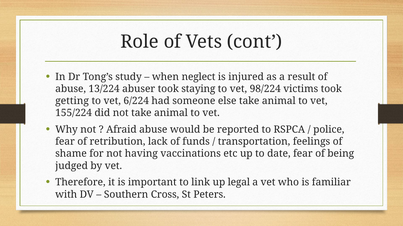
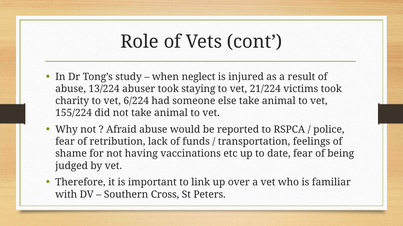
98/224: 98/224 -> 21/224
getting: getting -> charity
legal: legal -> over
